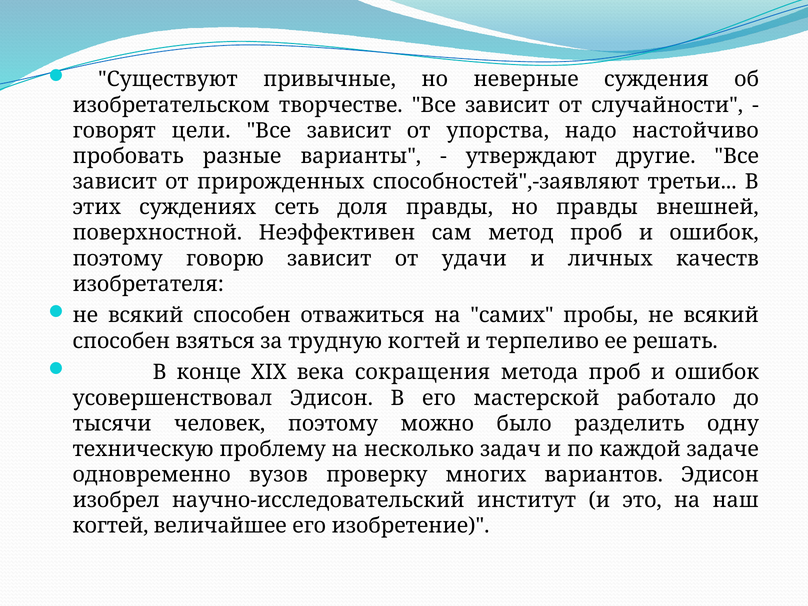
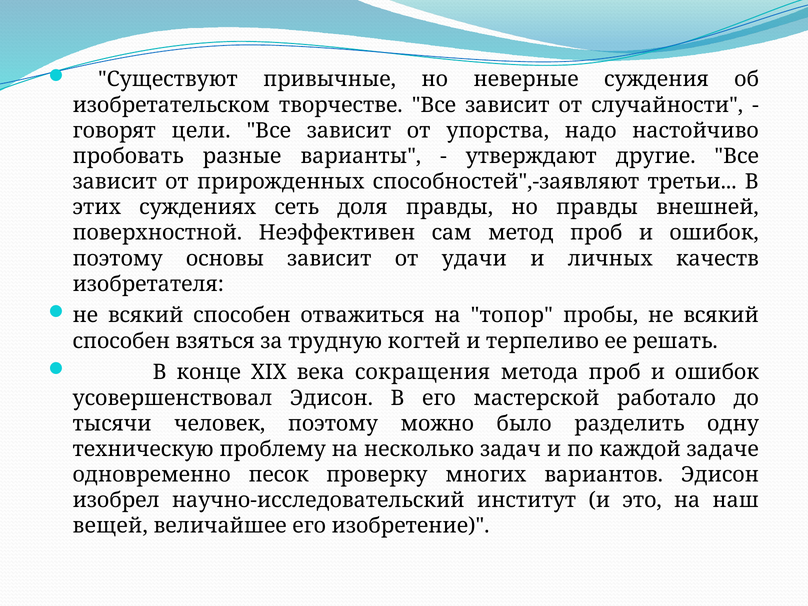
говорю: говорю -> основы
самих: самих -> топор
вузов: вузов -> песок
когтей at (110, 526): когтей -> вещей
